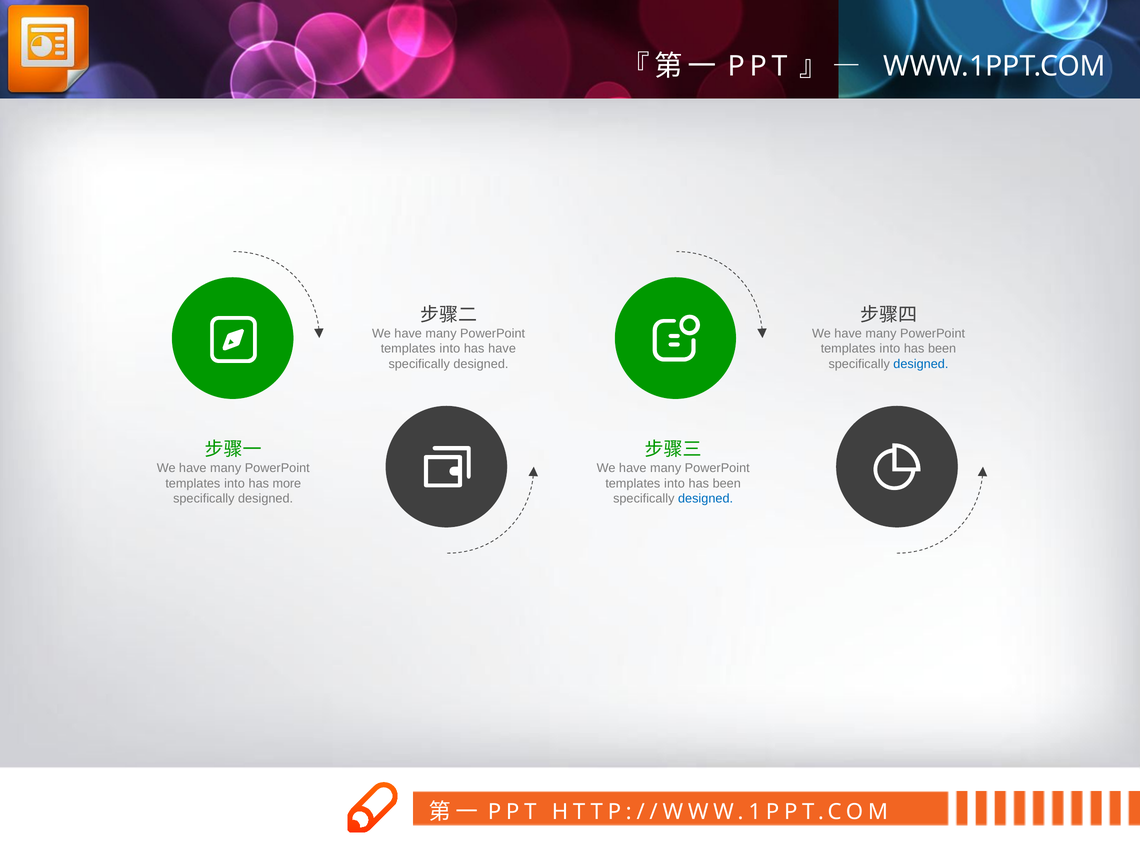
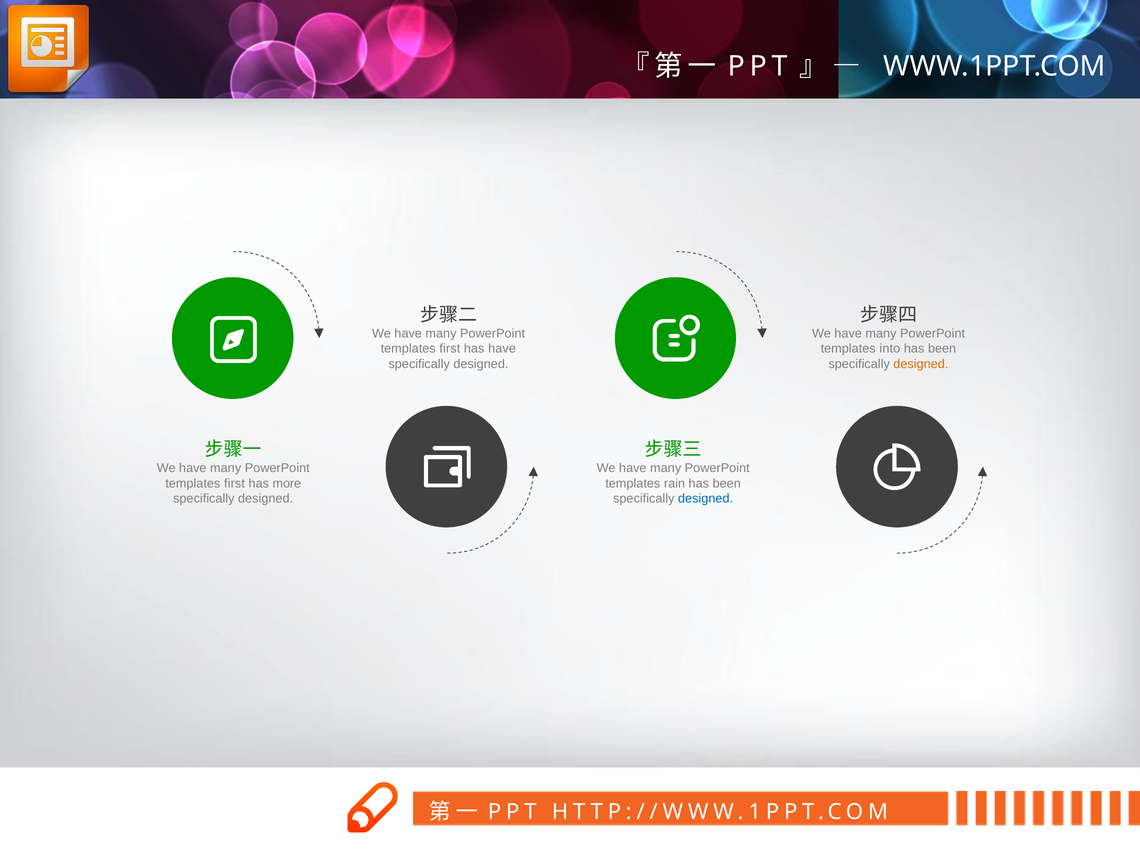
into at (450, 349): into -> first
designed at (921, 364) colour: blue -> orange
into at (235, 483): into -> first
into at (674, 483): into -> rain
